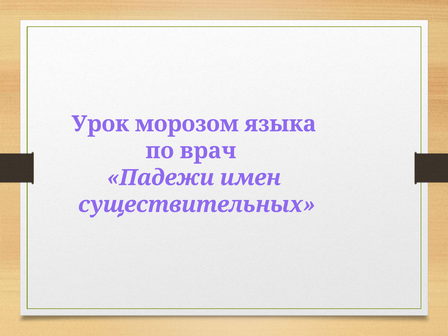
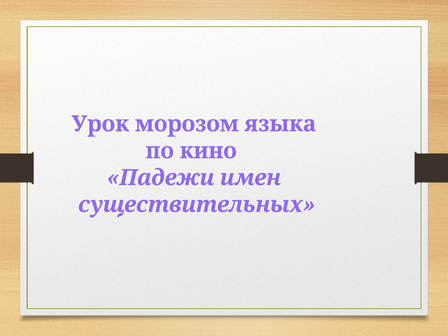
врач: врач -> кино
